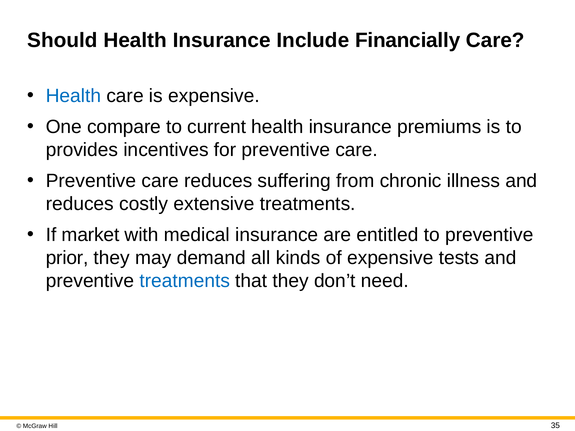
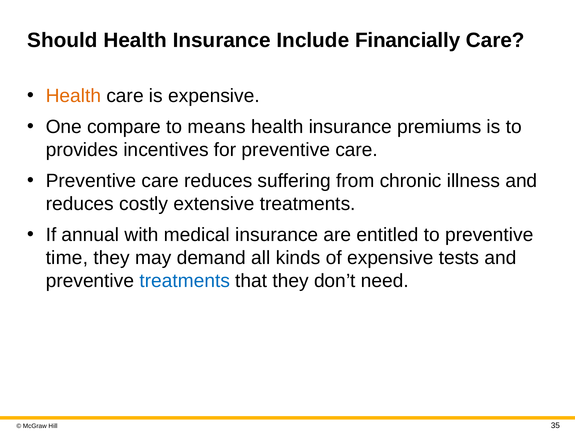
Health at (73, 96) colour: blue -> orange
current: current -> means
market: market -> annual
prior: prior -> time
